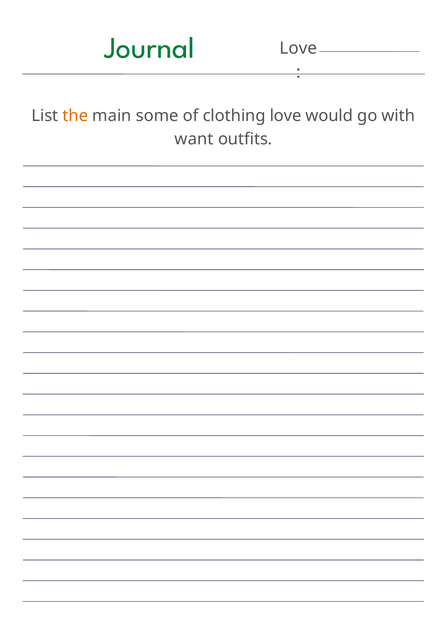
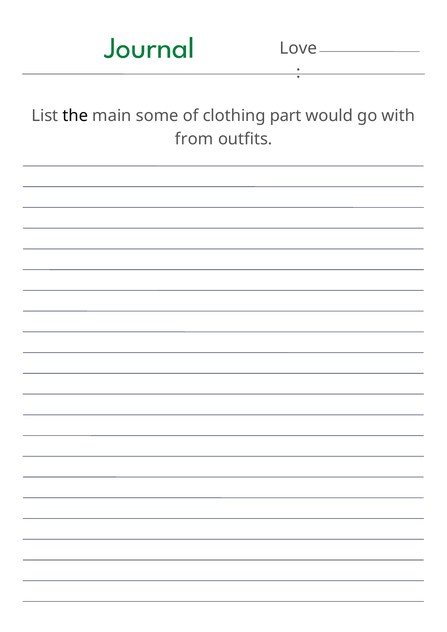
the colour: orange -> black
clothing love: love -> part
want: want -> from
